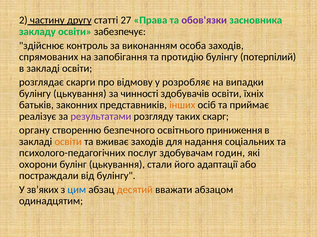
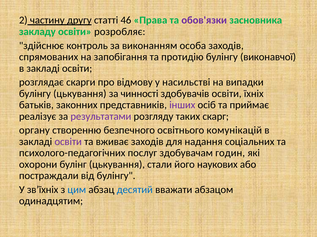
27: 27 -> 46
забезпечує: забезпечує -> розробляє
потерпілий: потерпілий -> виконавчої
розробляє: розробляє -> насильстві
інших colour: orange -> purple
приниження: приниження -> комунікацій
освіти at (68, 142) colour: orange -> purple
адаптації: адаптації -> наукових
зв’яких: зв’яких -> зв’їхніх
десятий colour: orange -> blue
